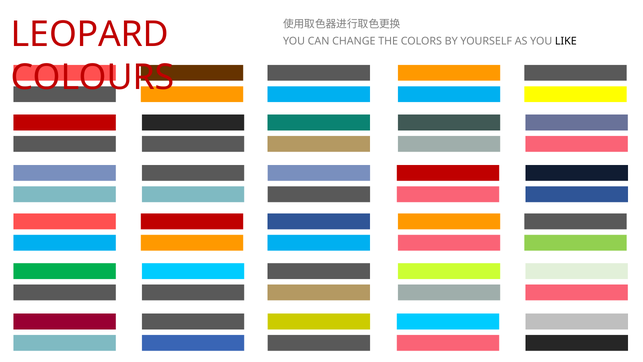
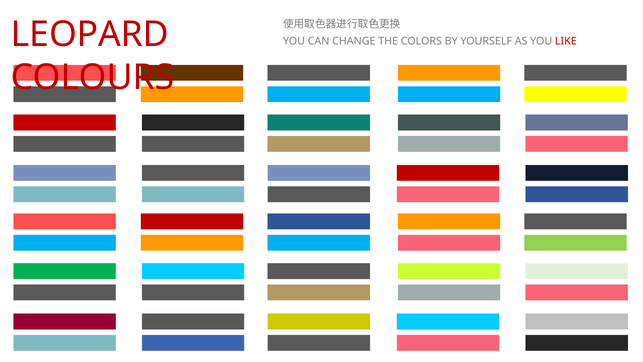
LIKE colour: black -> red
